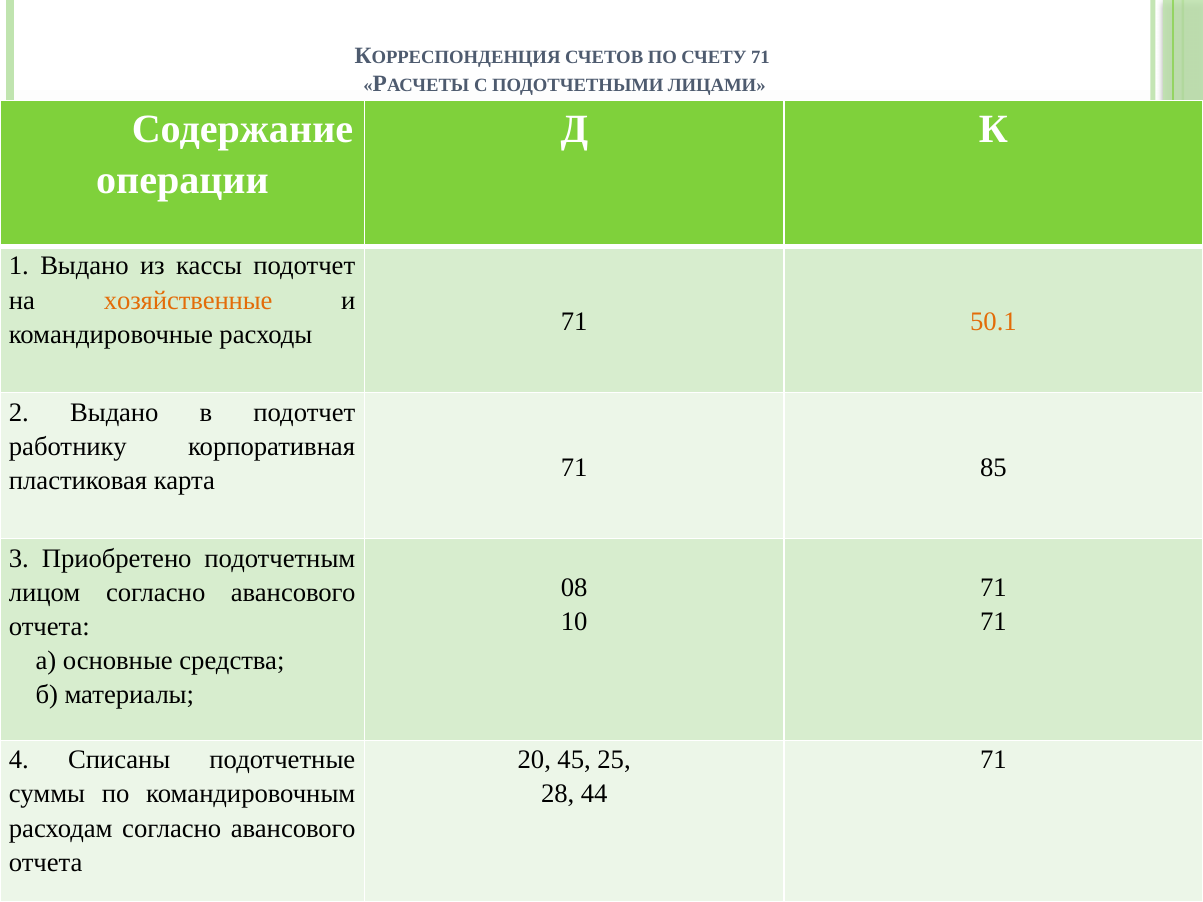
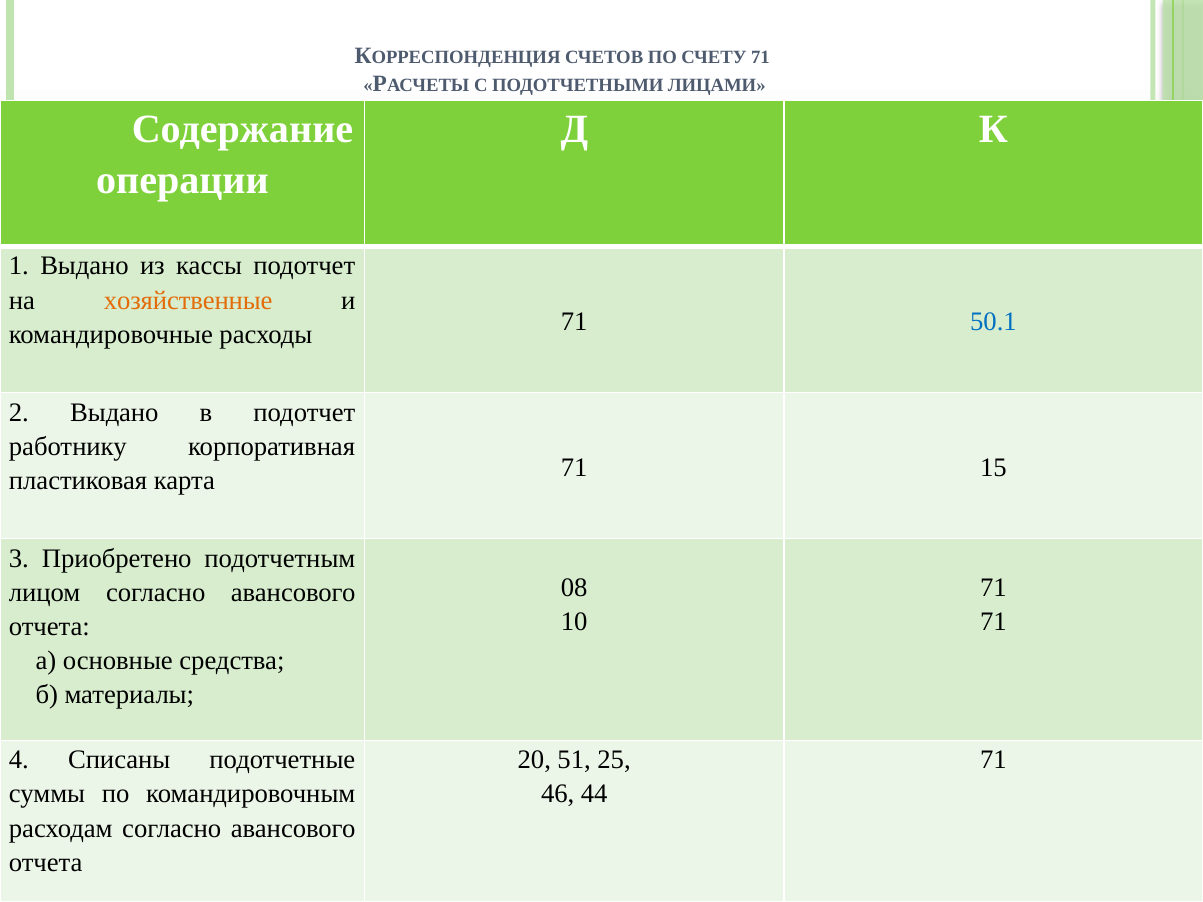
50.1 colour: orange -> blue
85: 85 -> 15
45: 45 -> 51
28: 28 -> 46
